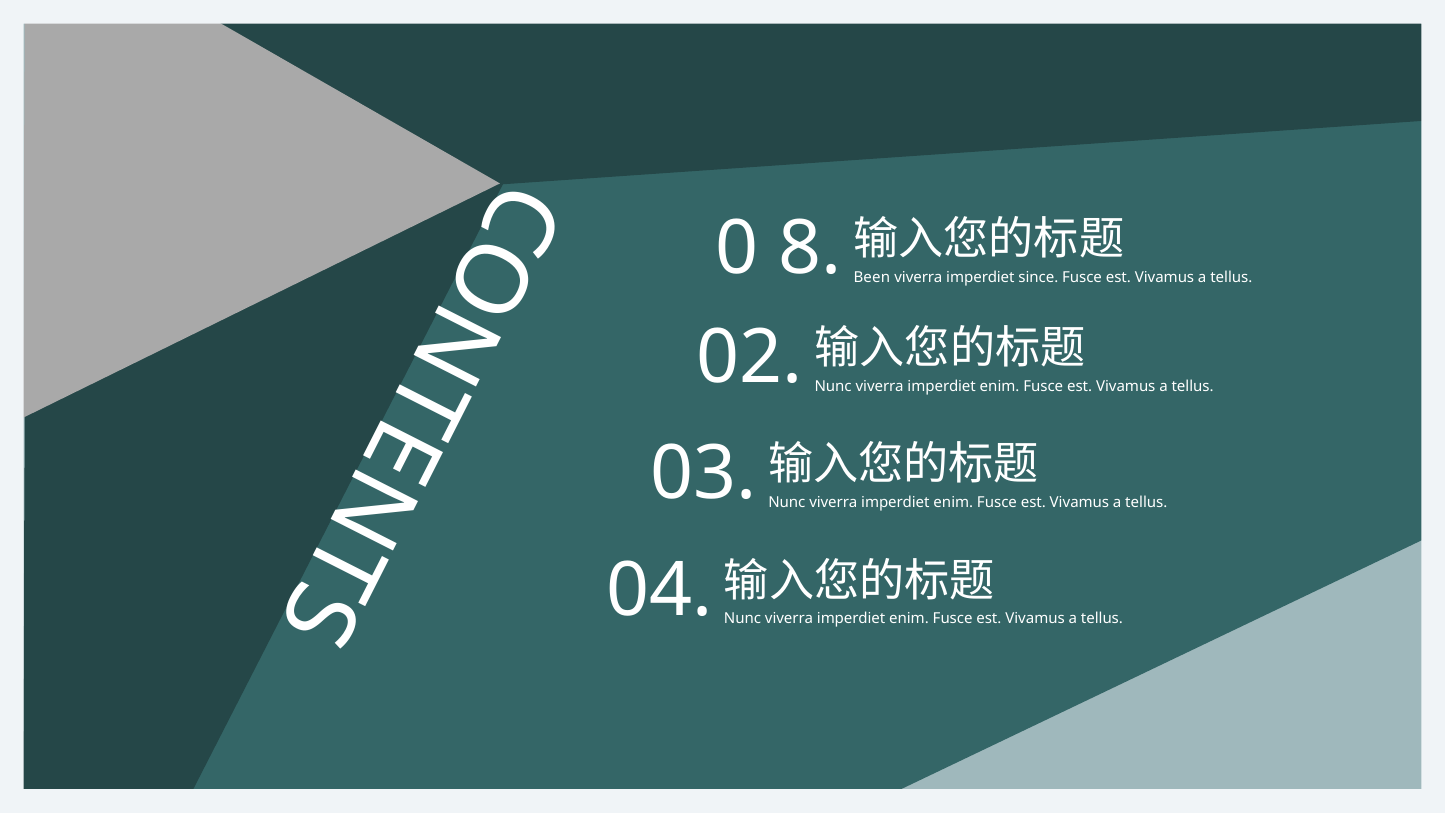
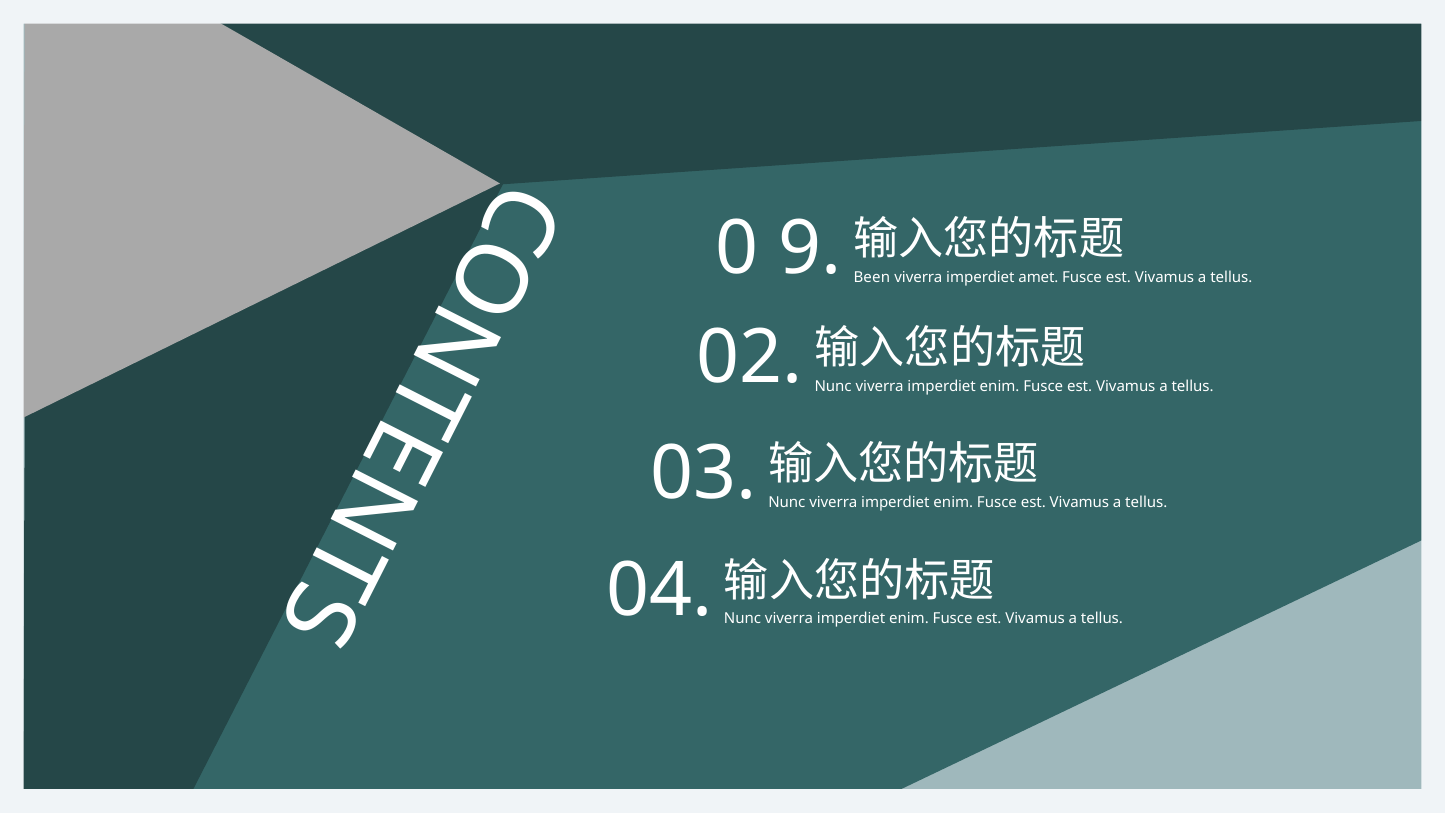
8: 8 -> 9
since: since -> amet
